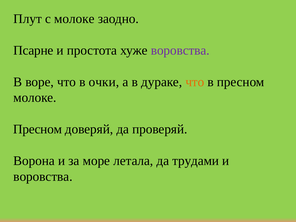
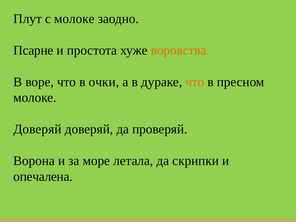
воровства at (180, 50) colour: purple -> orange
Пресном at (38, 129): Пресном -> Доверяй
трудами: трудами -> скрипки
воровства at (43, 177): воровства -> опечалена
